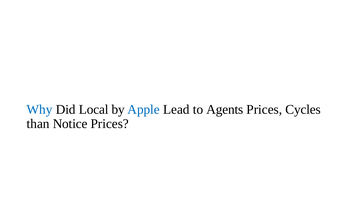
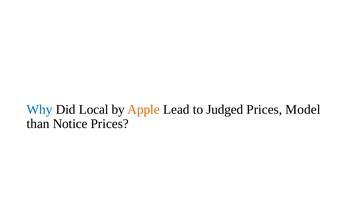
Apple colour: blue -> orange
Agents: Agents -> Judged
Cycles: Cycles -> Model
